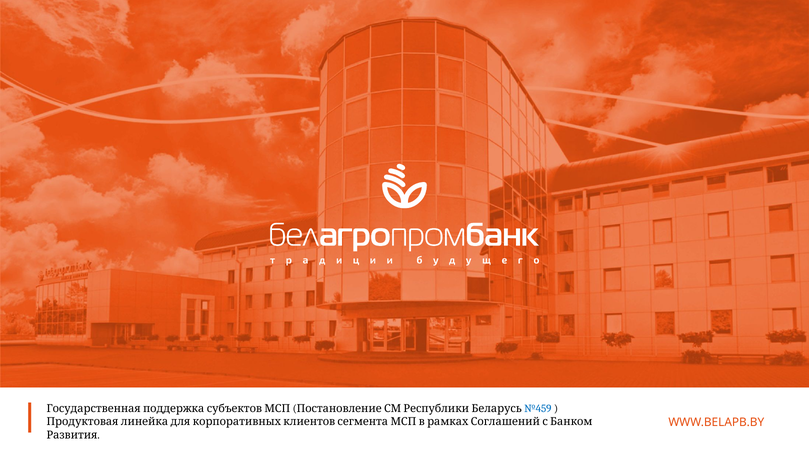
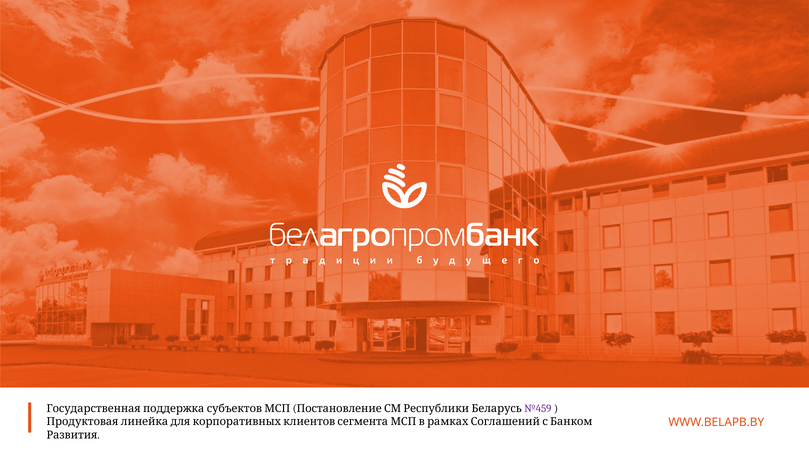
№459 colour: blue -> purple
